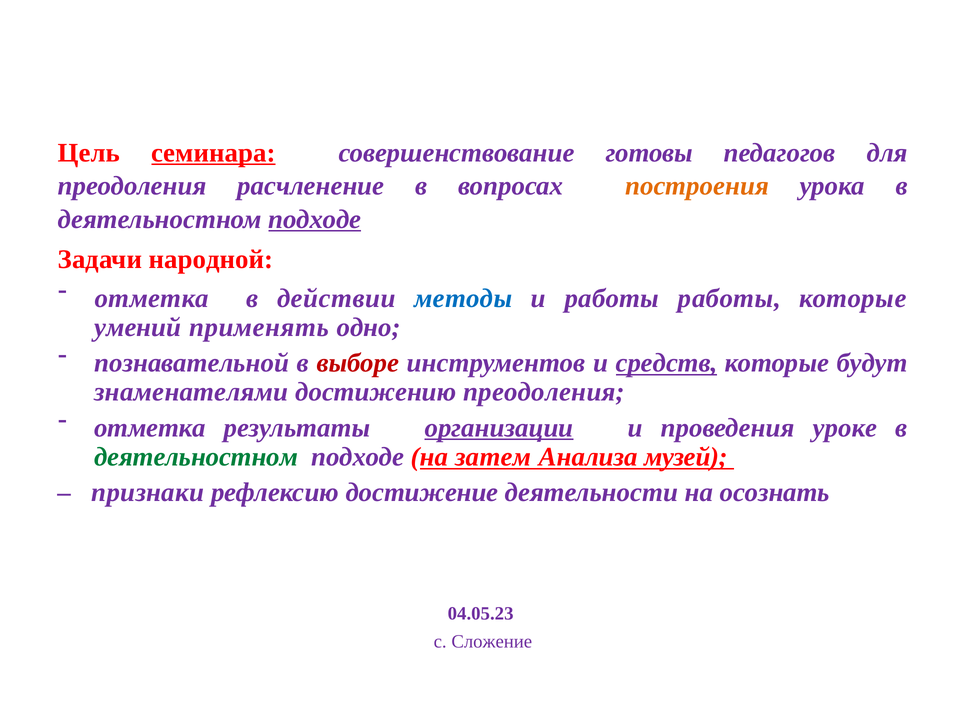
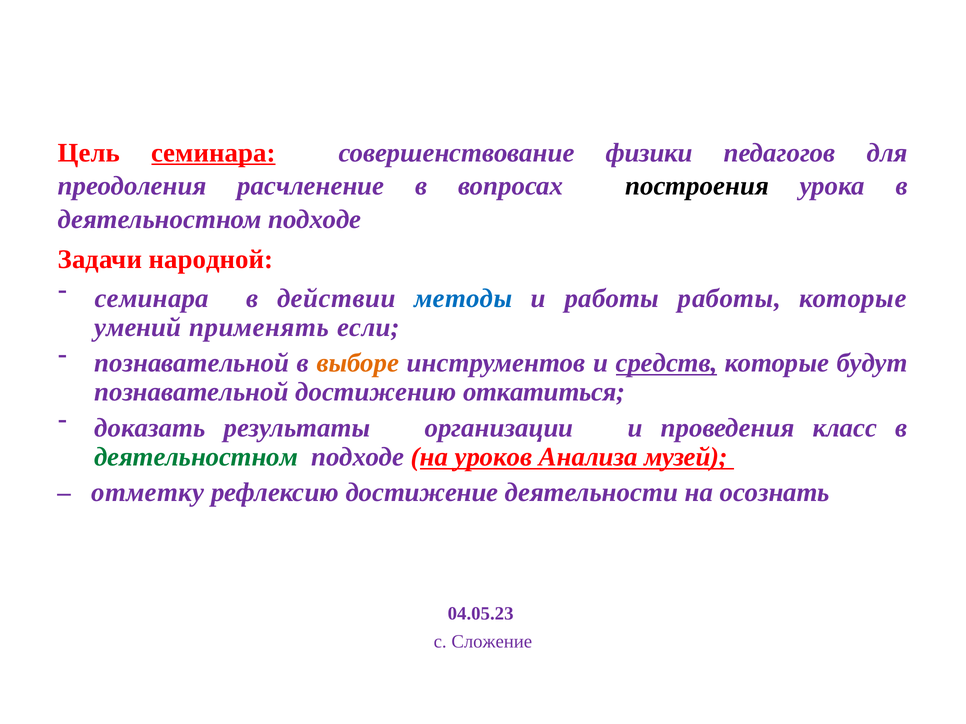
готовы: готовы -> физики
построения colour: orange -> black
подходе at (315, 220) underline: present -> none
отметка at (152, 299): отметка -> семинара
одно: одно -> если
выборе colour: red -> orange
знаменателями at (191, 392): знаменателями -> познавательной
достижению преодоления: преодоления -> откатиться
отметка at (150, 428): отметка -> доказать
организации underline: present -> none
уроке: уроке -> класс
затем: затем -> уроков
признаки: признаки -> отметку
